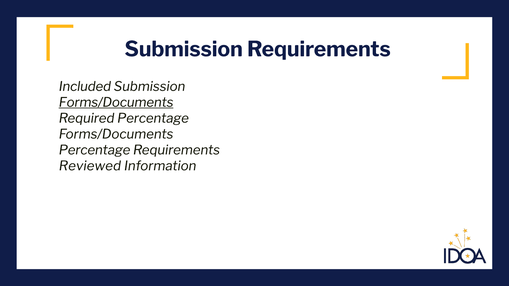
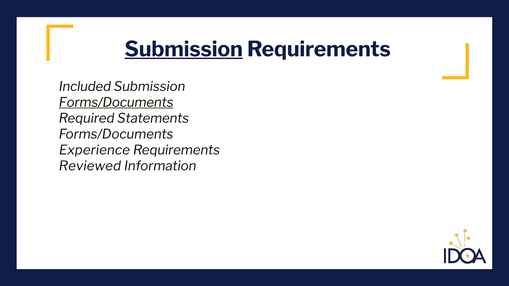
Submission at (184, 49) underline: none -> present
Required Percentage: Percentage -> Statements
Percentage at (95, 150): Percentage -> Experience
